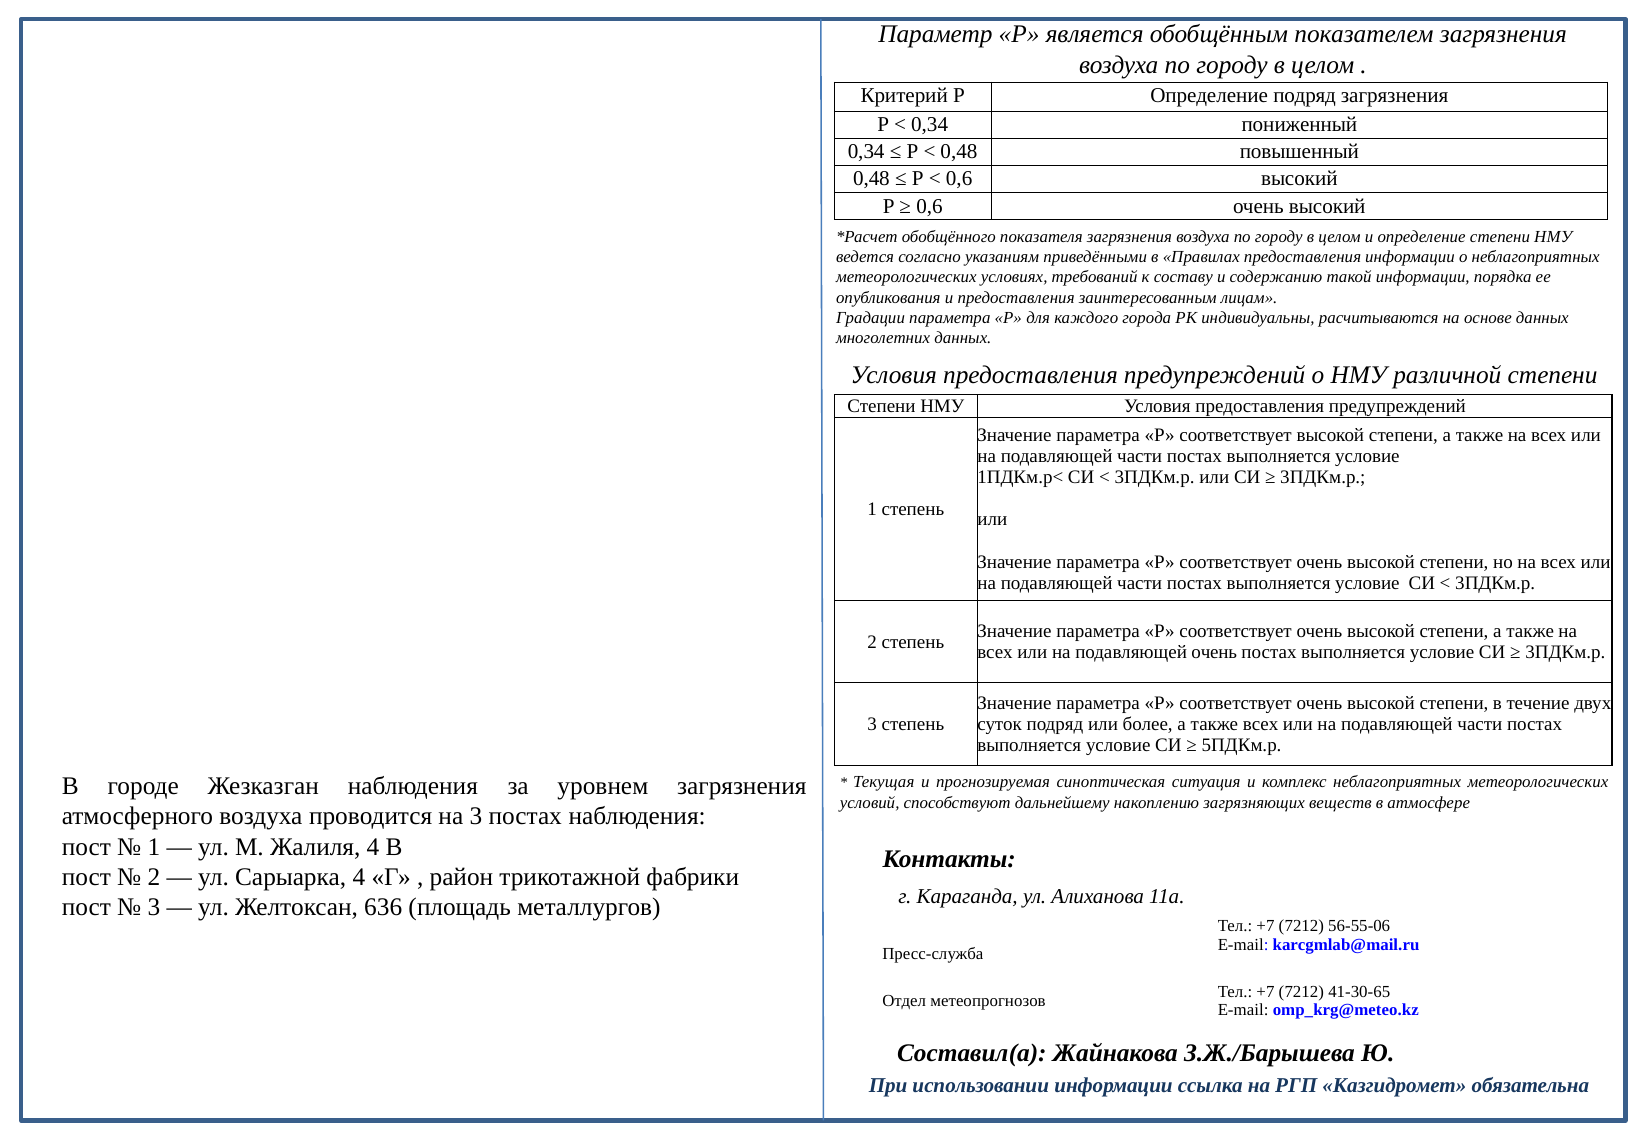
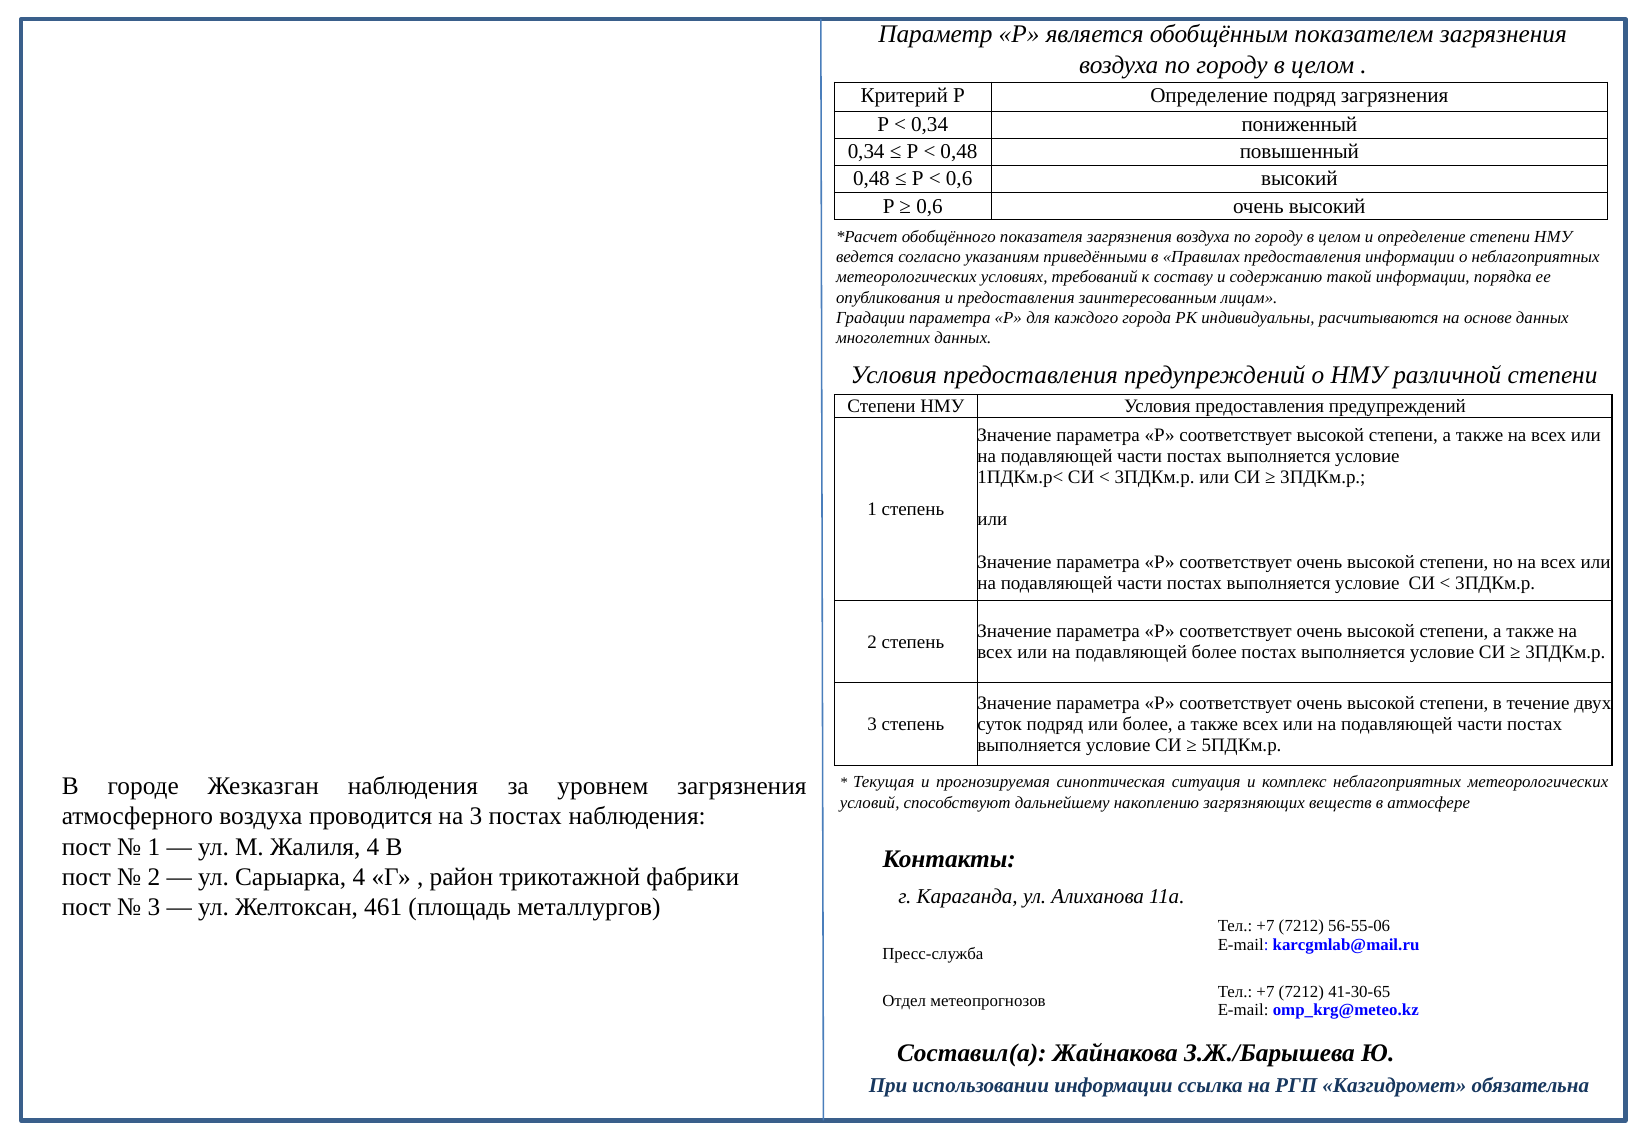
подавляющей очень: очень -> более
636: 636 -> 461
